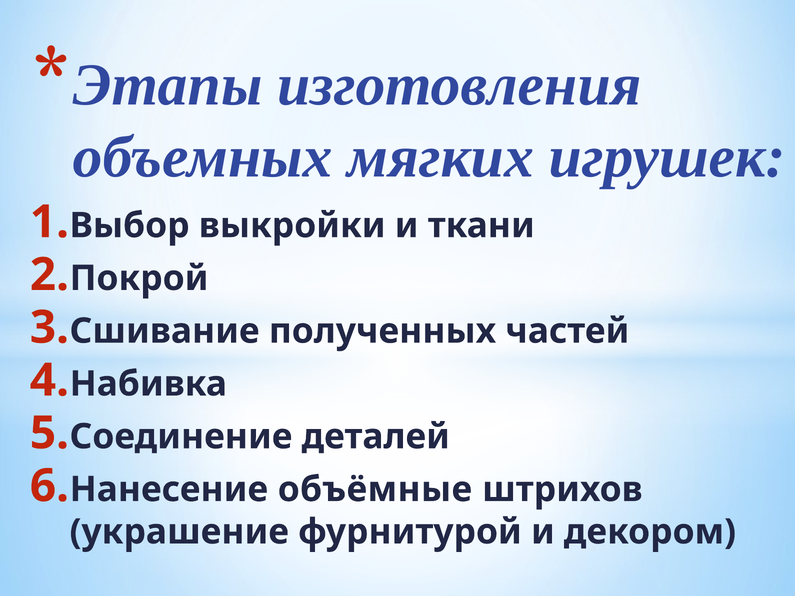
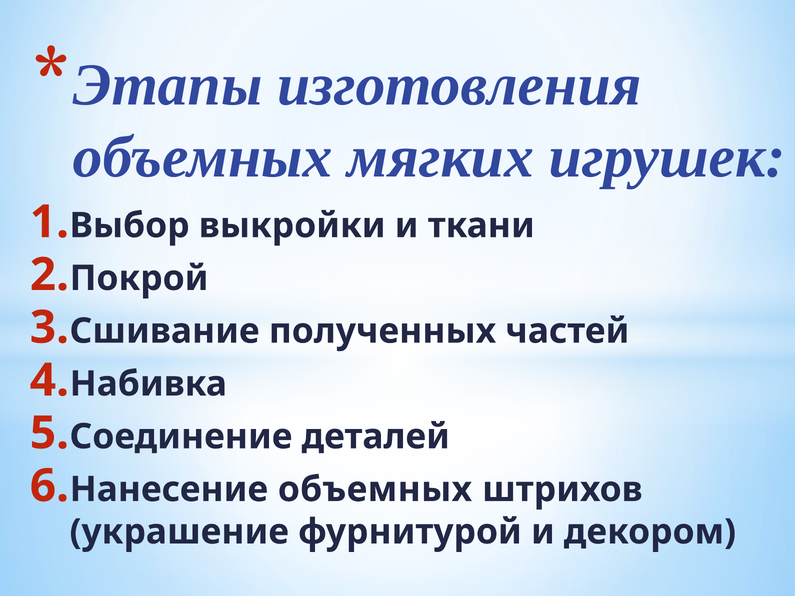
Нанесение объёмные: объёмные -> объемных
